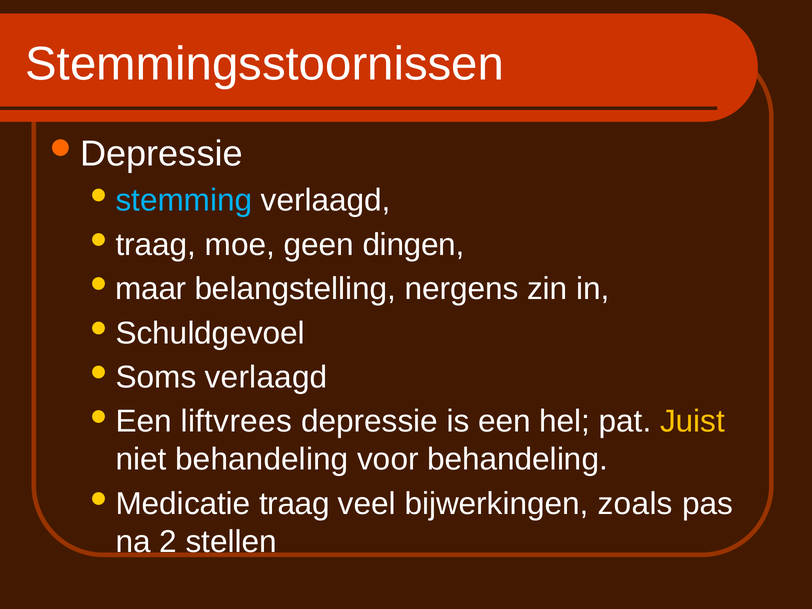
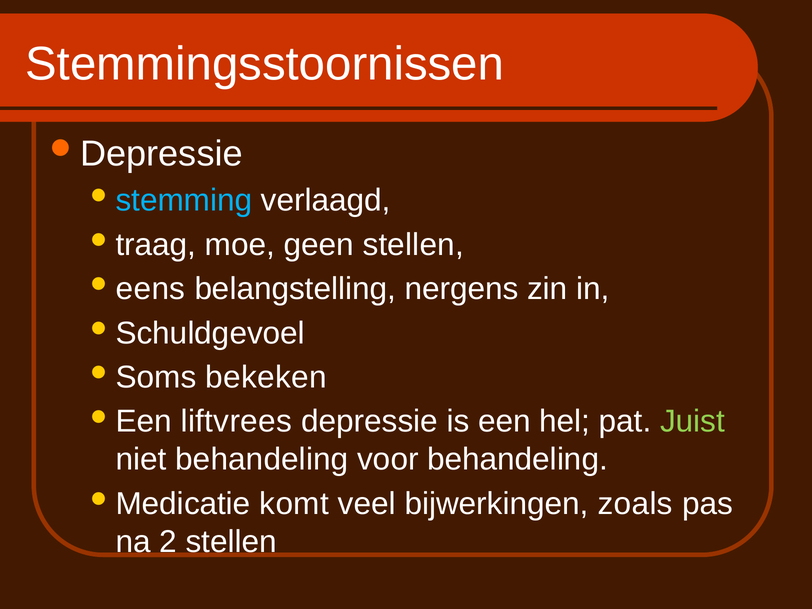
geen dingen: dingen -> stellen
maar: maar -> eens
Soms verlaagd: verlaagd -> bekeken
Juist colour: yellow -> light green
Medicatie traag: traag -> komt
